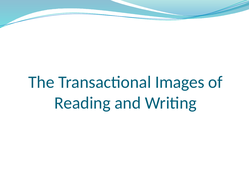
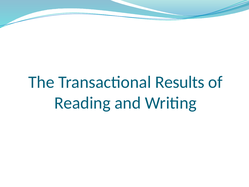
Images: Images -> Results
